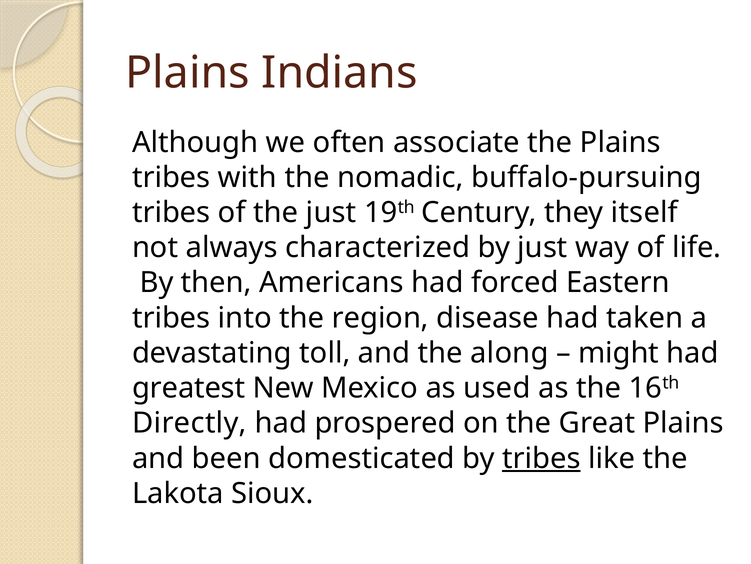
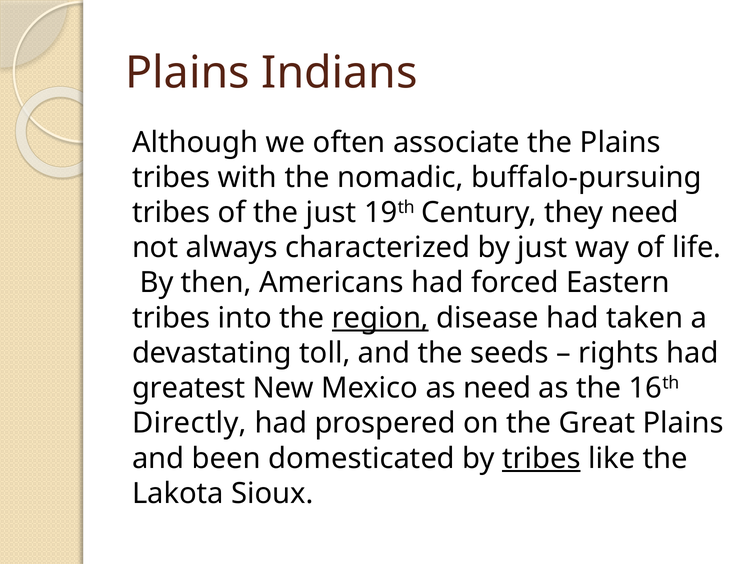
they itself: itself -> need
region underline: none -> present
along: along -> seeds
might: might -> rights
as used: used -> need
